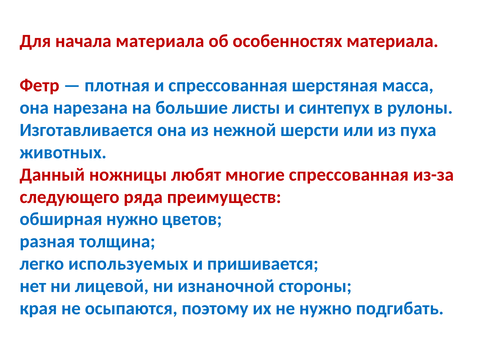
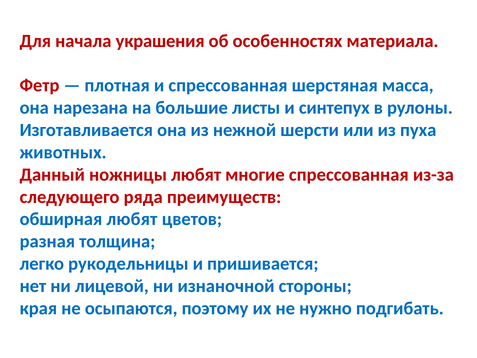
начала материала: материала -> украшения
обширная нужно: нужно -> любят
используемых: используемых -> рукодельницы
